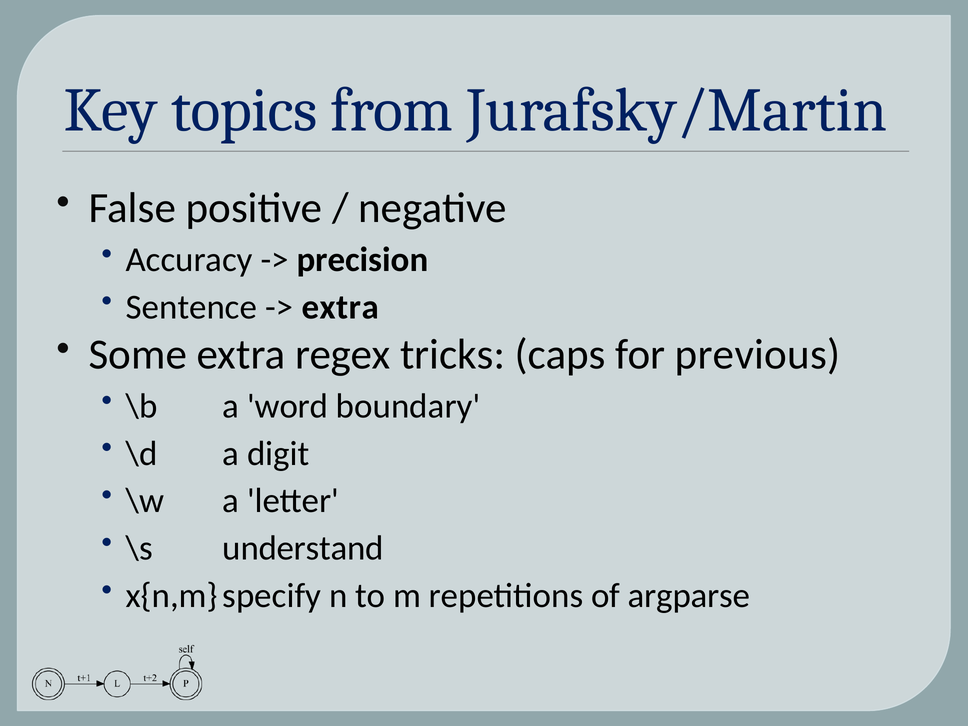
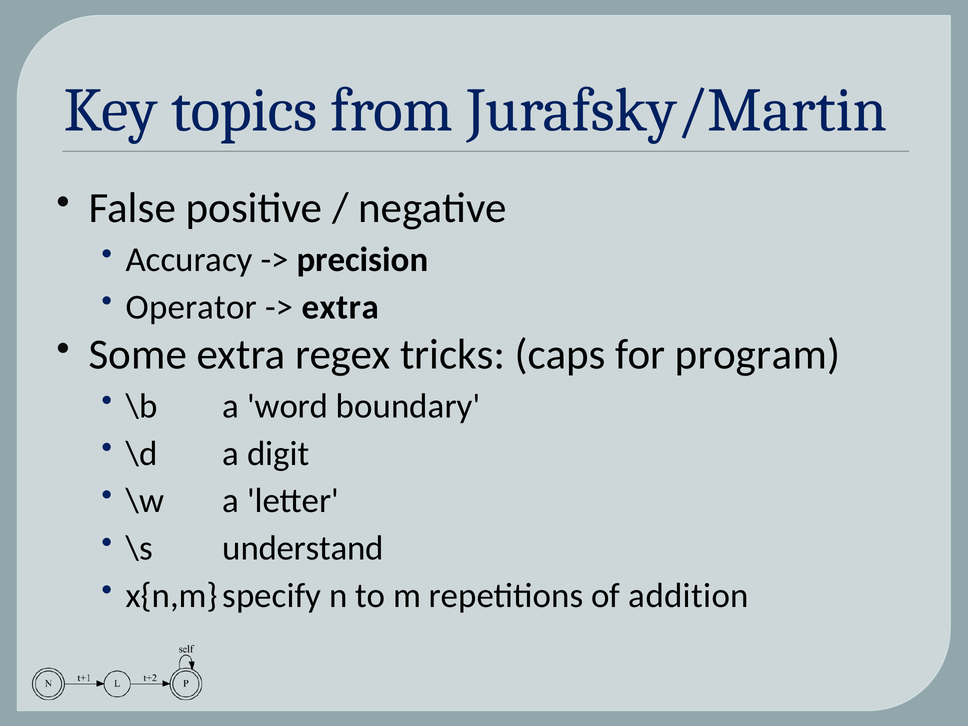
Sentence: Sentence -> Operator
previous: previous -> program
argparse: argparse -> addition
